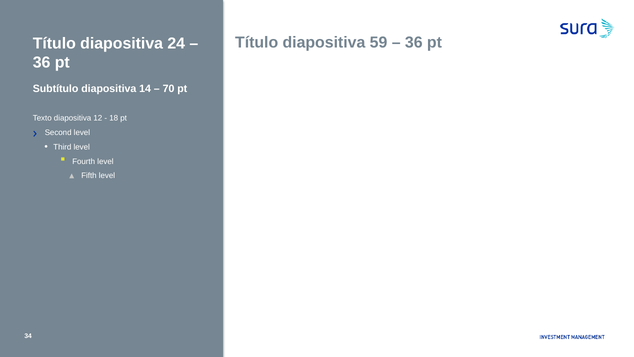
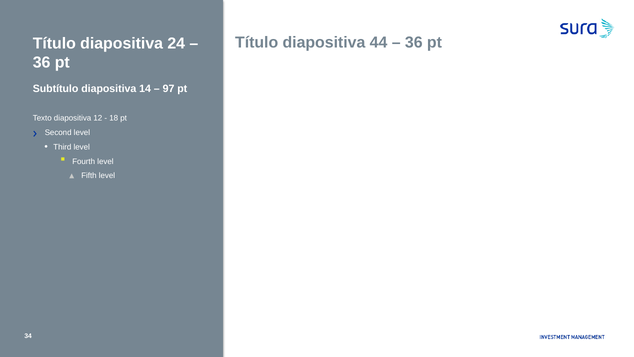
59: 59 -> 44
70: 70 -> 97
